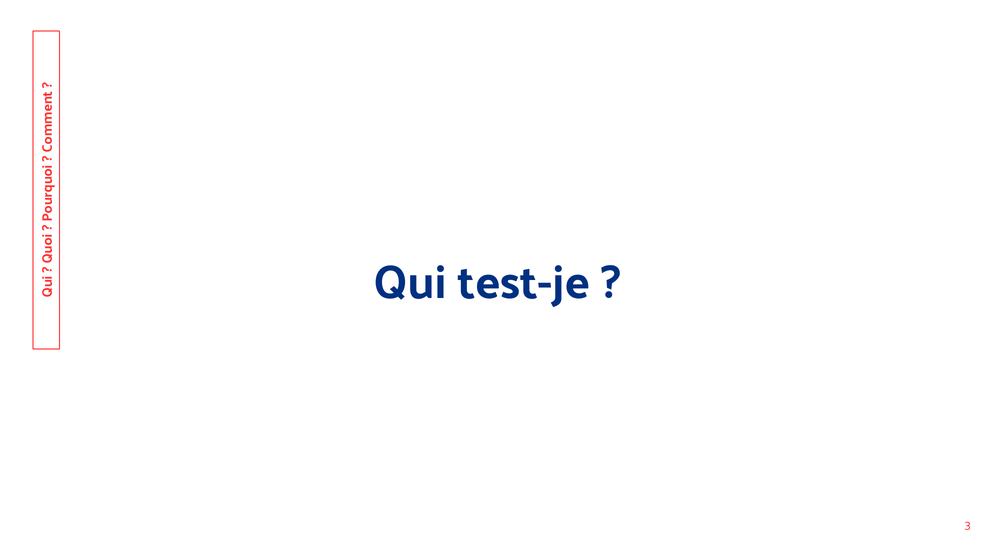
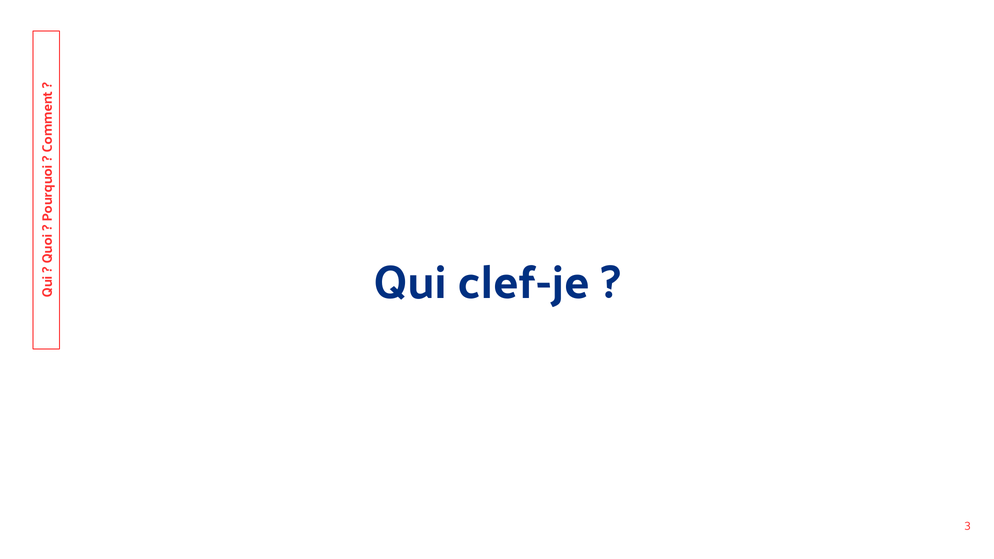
test-je: test-je -> clef-je
